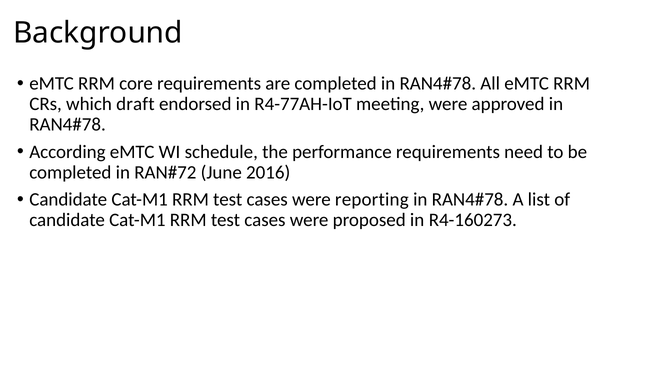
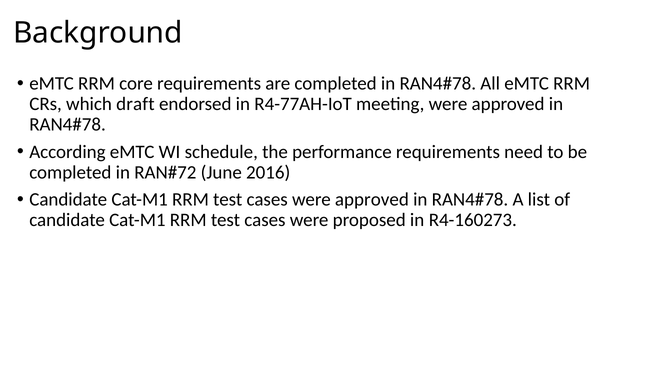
cases were reporting: reporting -> approved
